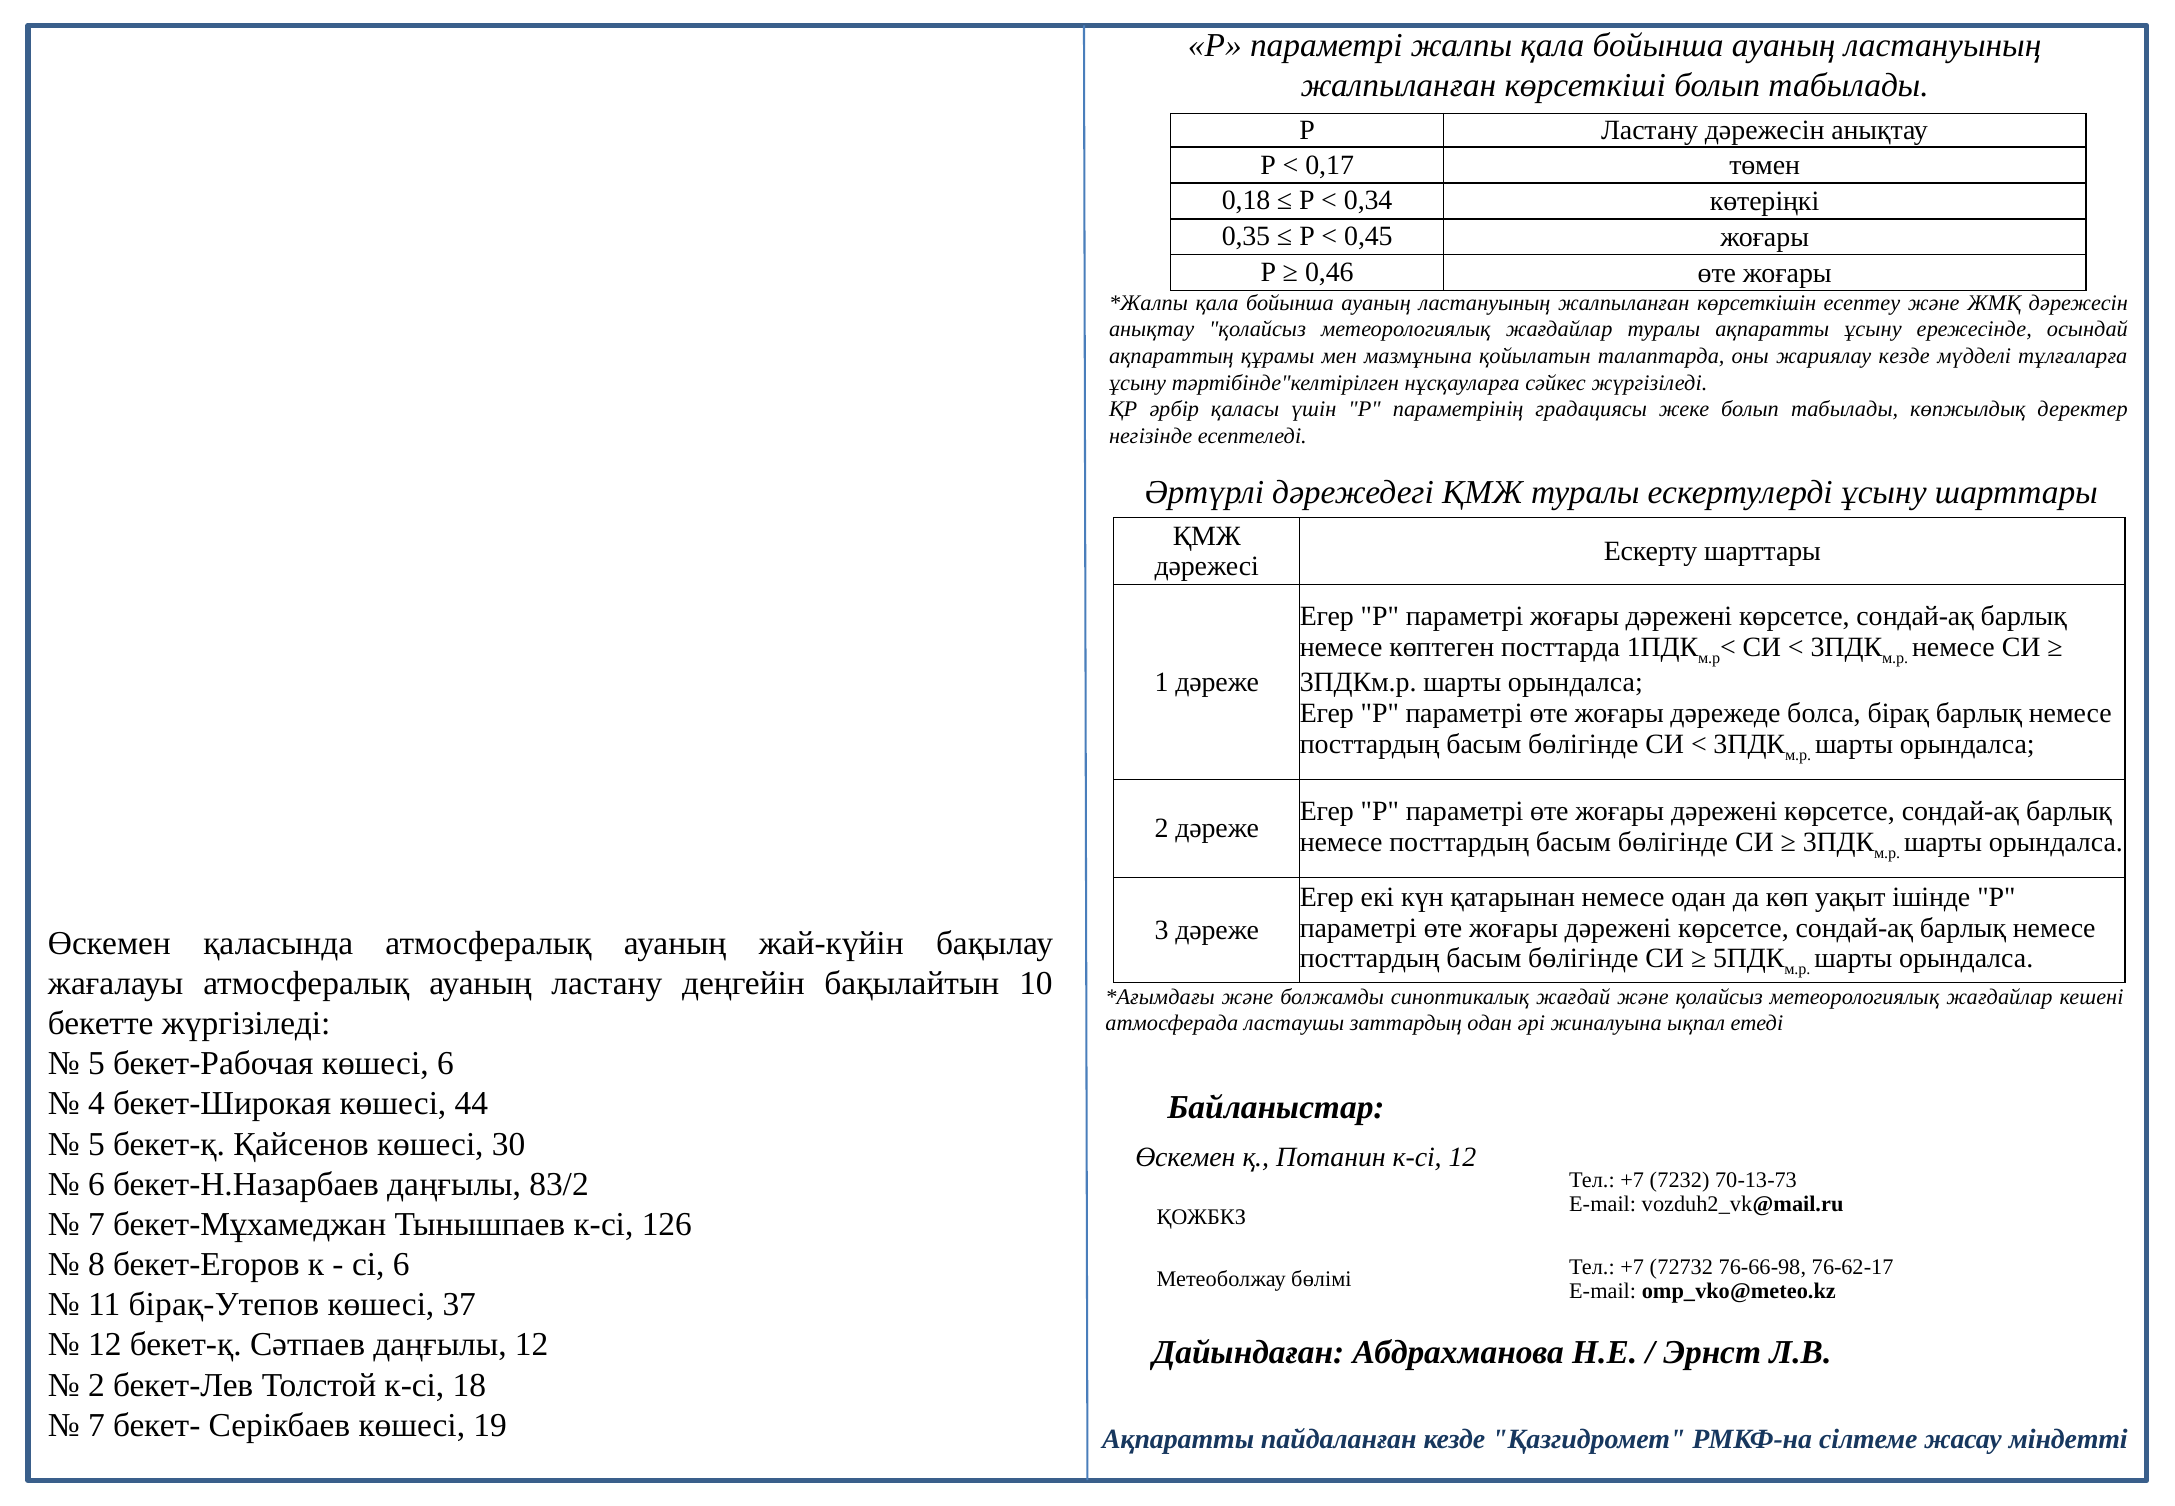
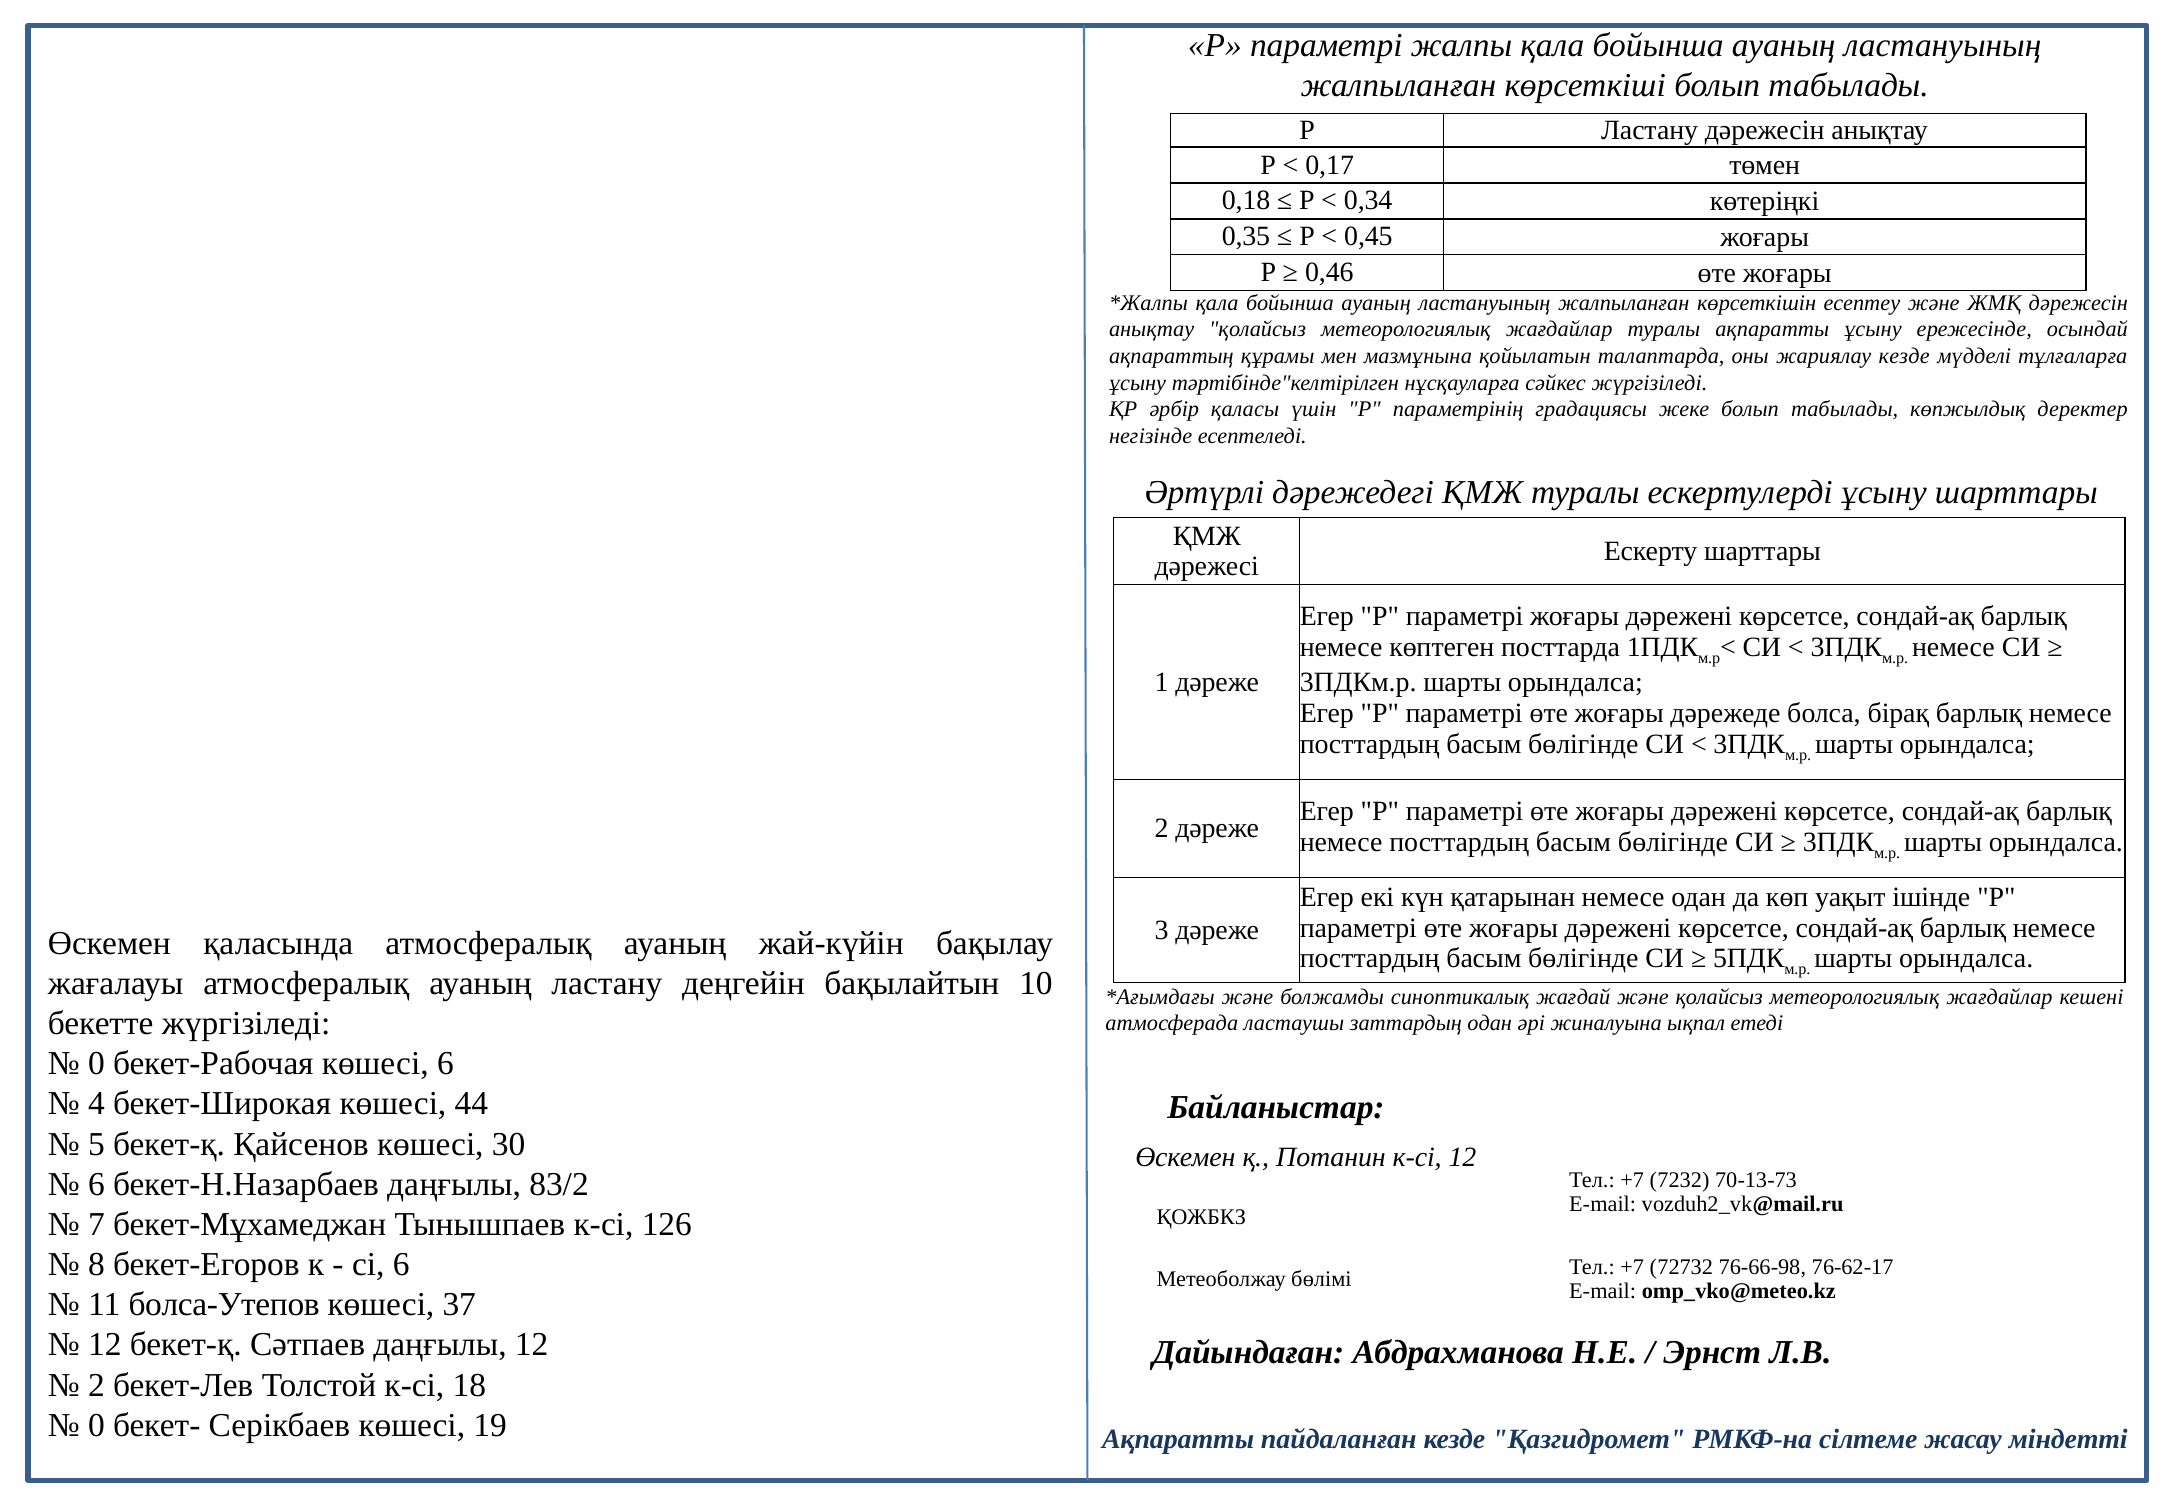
5 at (96, 1064): 5 -> 0
бірақ-Утепов: бірақ-Утепов -> болса-Утепов
7 at (96, 1425): 7 -> 0
